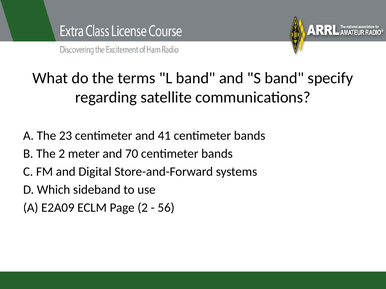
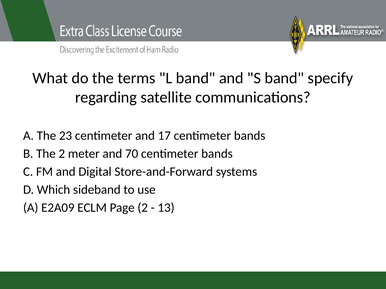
41: 41 -> 17
56: 56 -> 13
